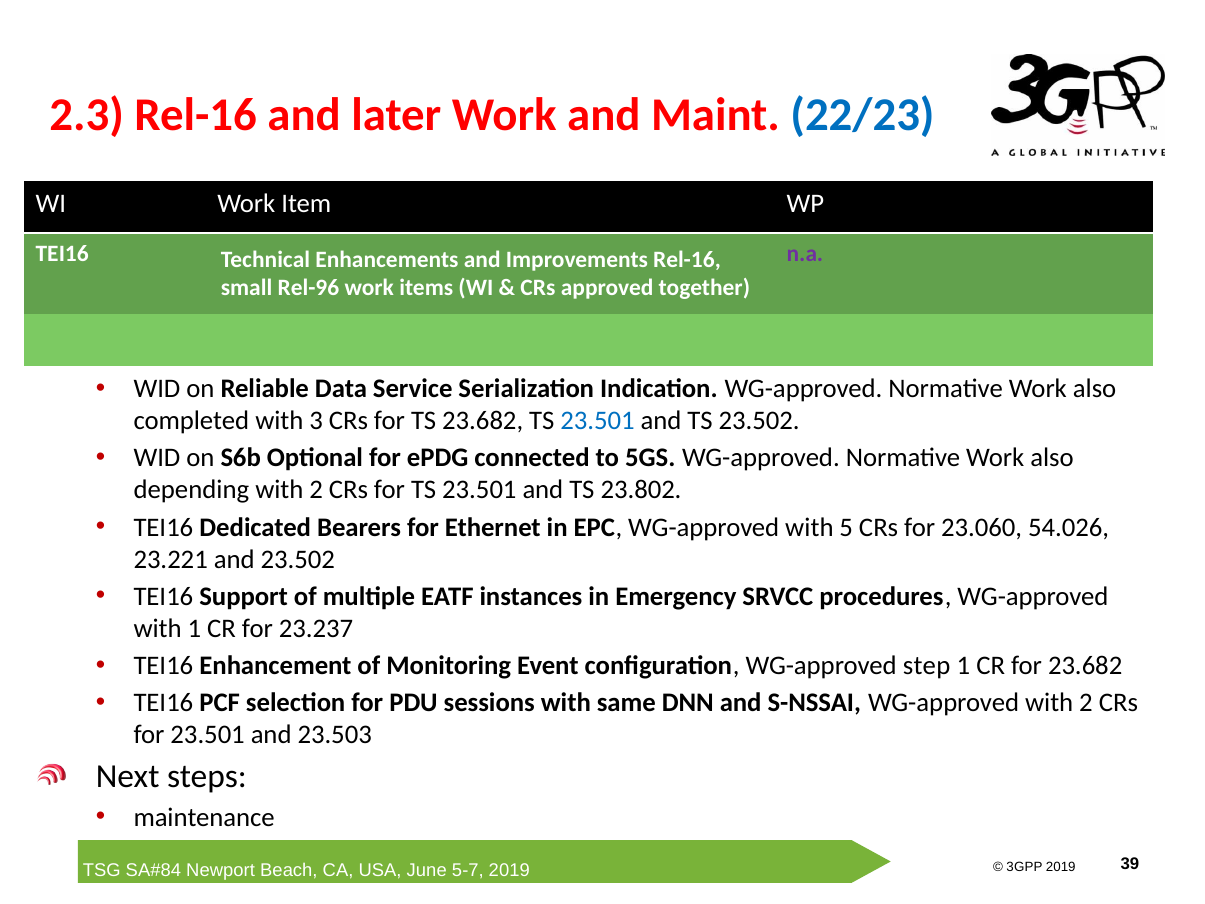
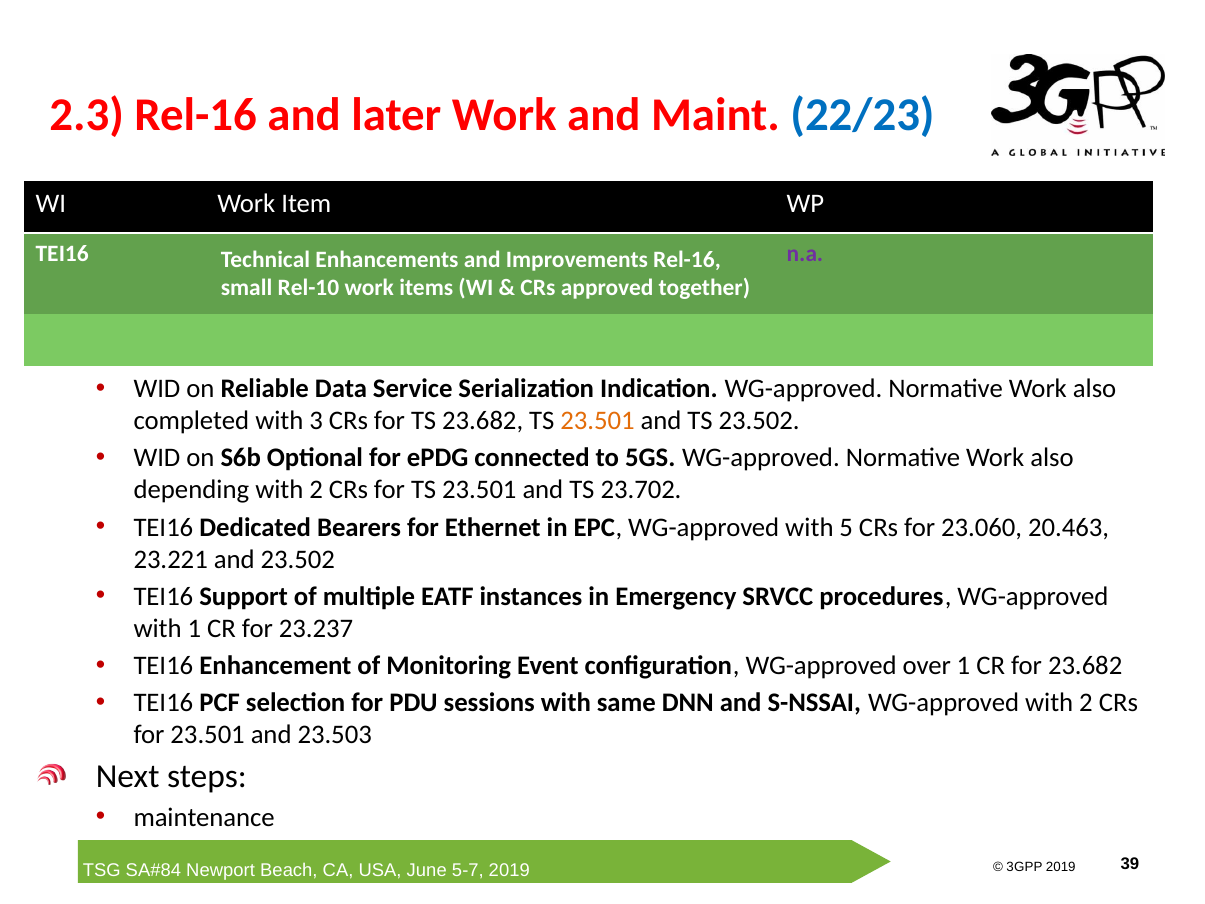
Rel-96: Rel-96 -> Rel-10
23.501 at (597, 421) colour: blue -> orange
23.802: 23.802 -> 23.702
54.026: 54.026 -> 20.463
step: step -> over
